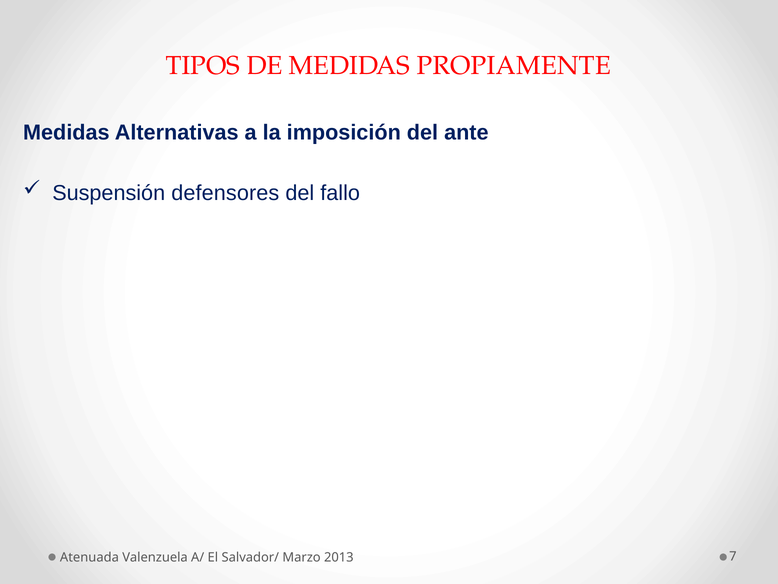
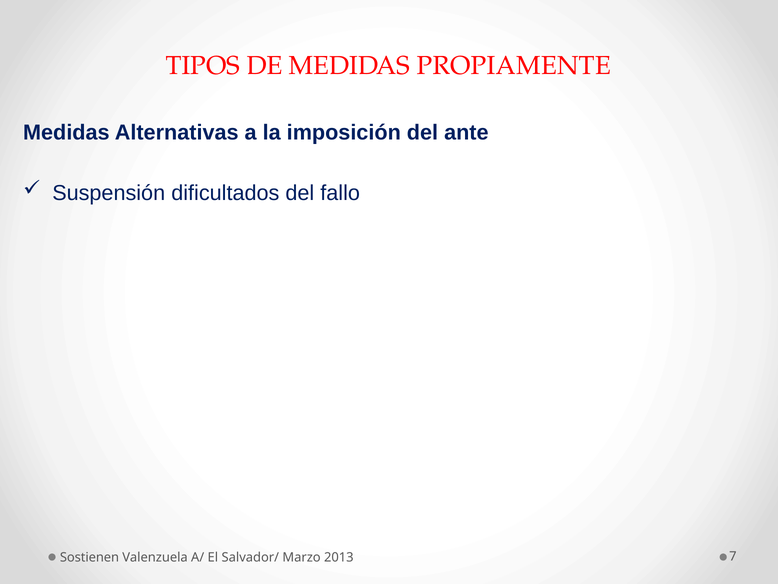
defensores: defensores -> dificultados
Atenuada: Atenuada -> Sostienen
